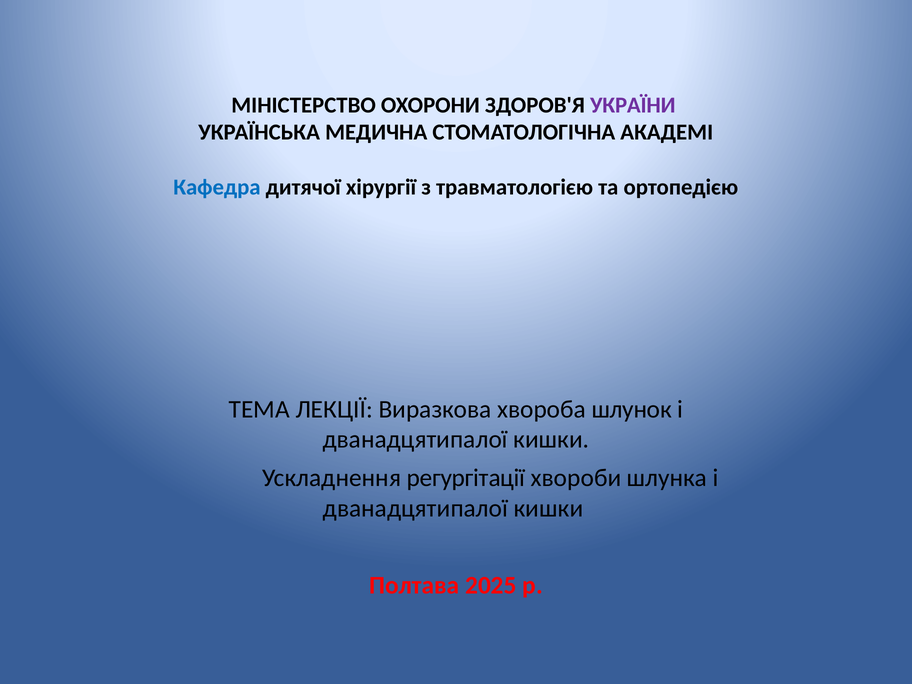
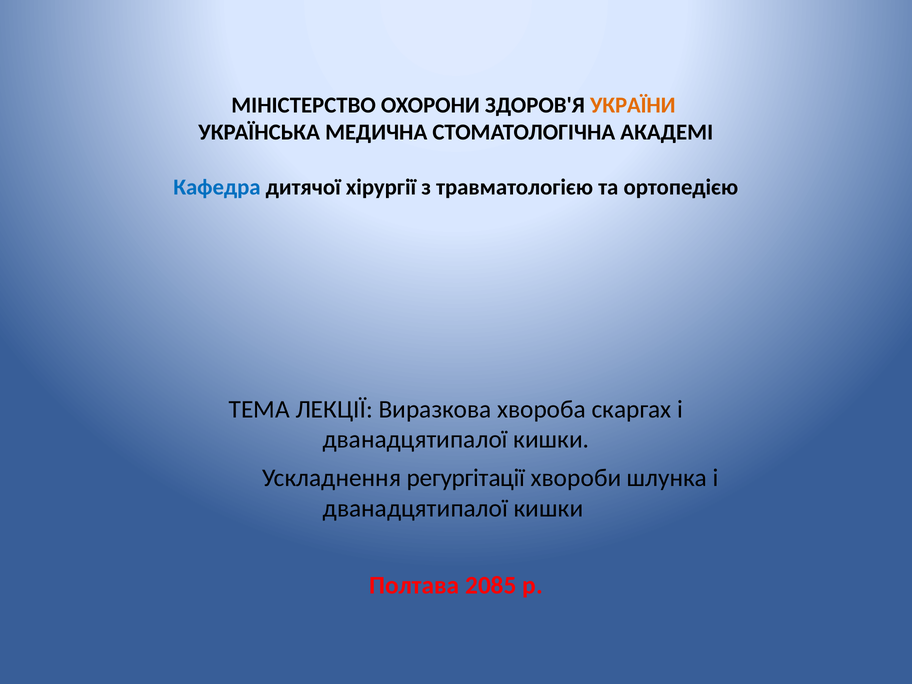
УКРАЇНИ colour: purple -> orange
шлунок: шлунок -> скаргах
2025: 2025 -> 2085
